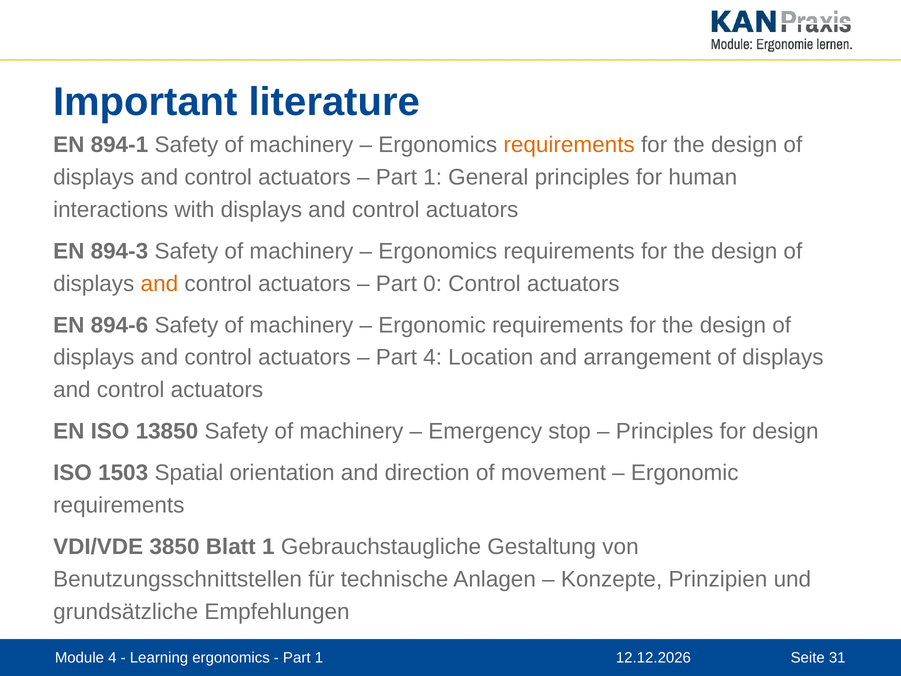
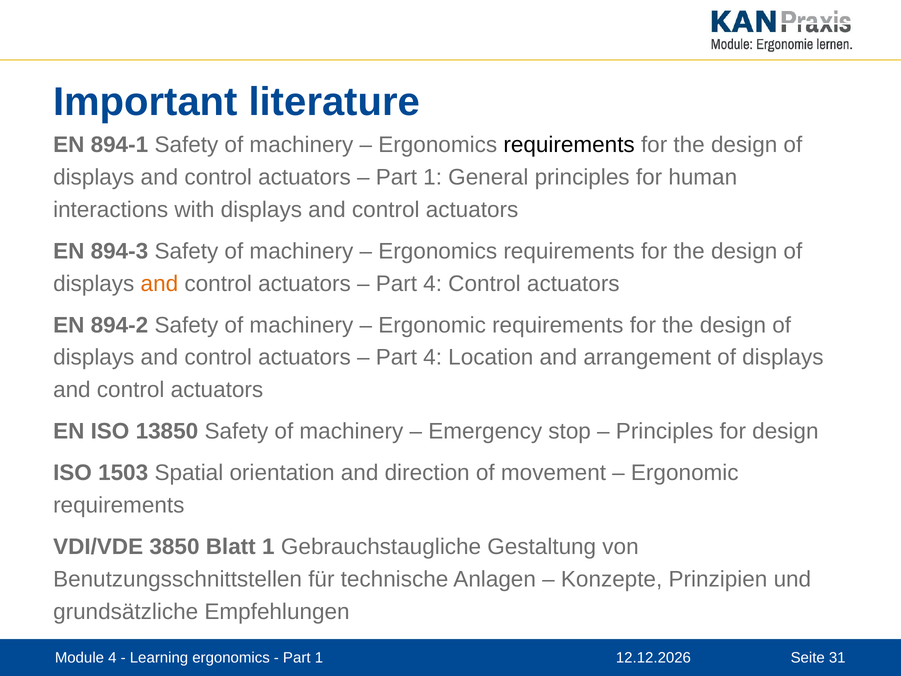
requirements at (569, 145) colour: orange -> black
0 at (433, 284): 0 -> 4
894-6: 894-6 -> 894-2
